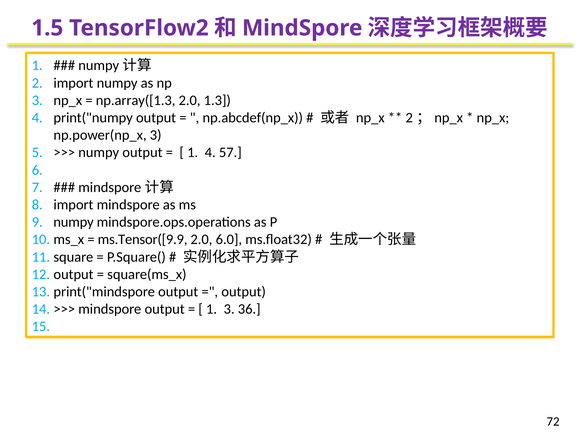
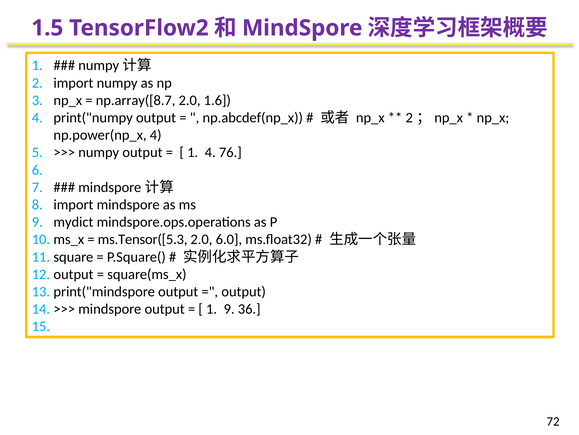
np.array([1.3: np.array([1.3 -> np.array([8.7
1.3: 1.3 -> 1.6
np.power(np_x 3: 3 -> 4
57: 57 -> 76
numpy at (74, 222): numpy -> mydict
ms.Tensor([9.9: ms.Tensor([9.9 -> ms.Tensor([5.3
1 3: 3 -> 9
